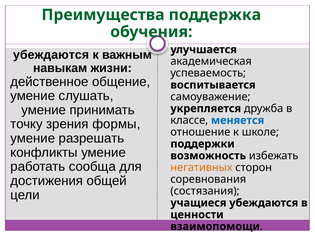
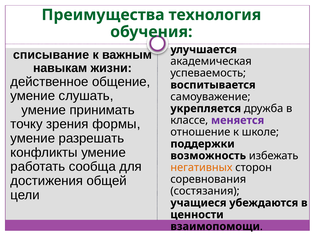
поддержка: поддержка -> технология
убеждаются at (51, 55): убеждаются -> списывание
меняется colour: blue -> purple
